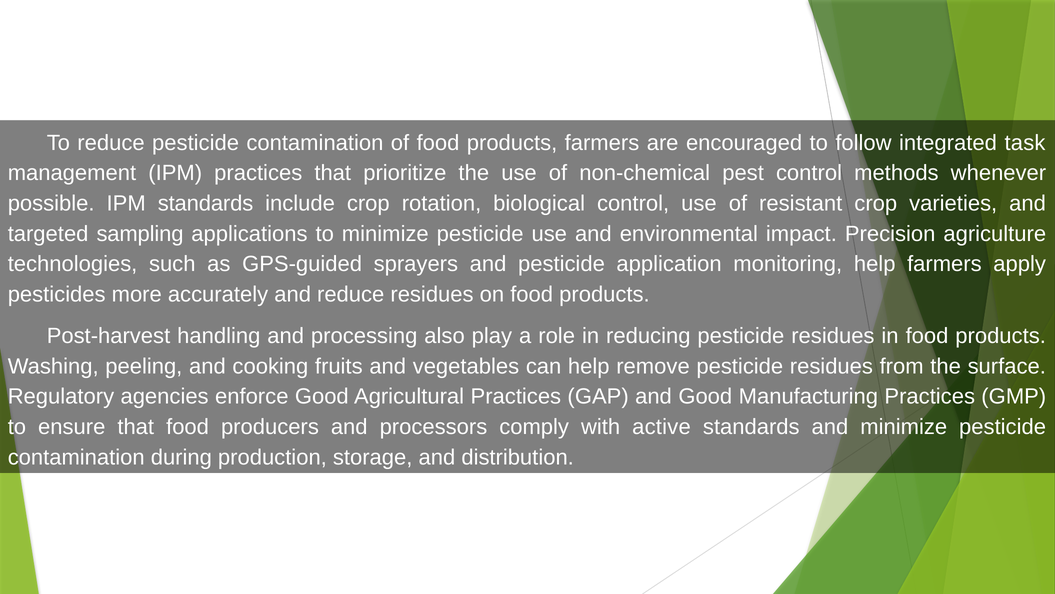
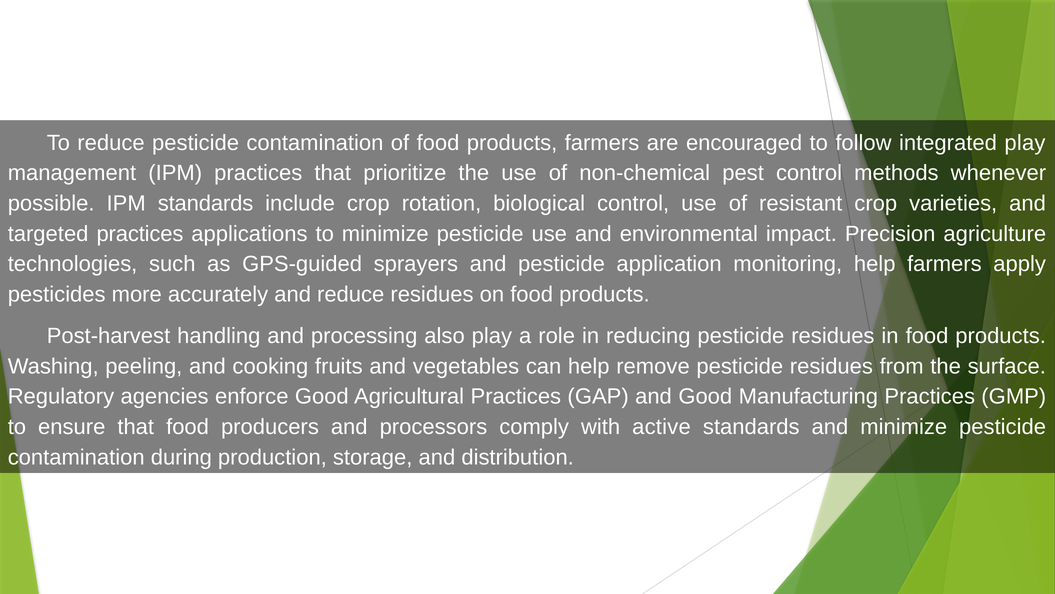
integrated task: task -> play
targeted sampling: sampling -> practices
